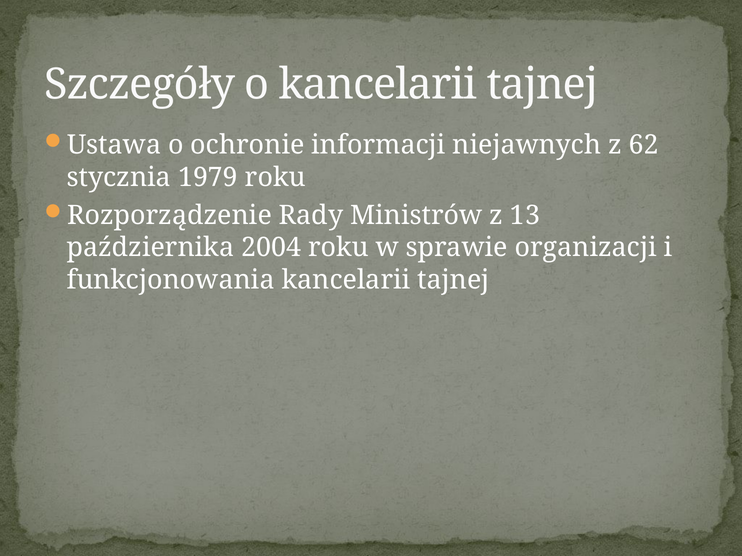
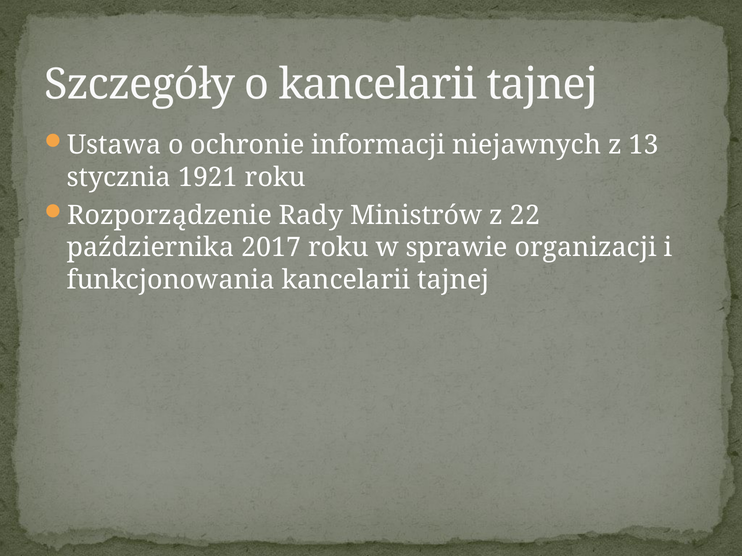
62: 62 -> 13
1979: 1979 -> 1921
13: 13 -> 22
2004: 2004 -> 2017
